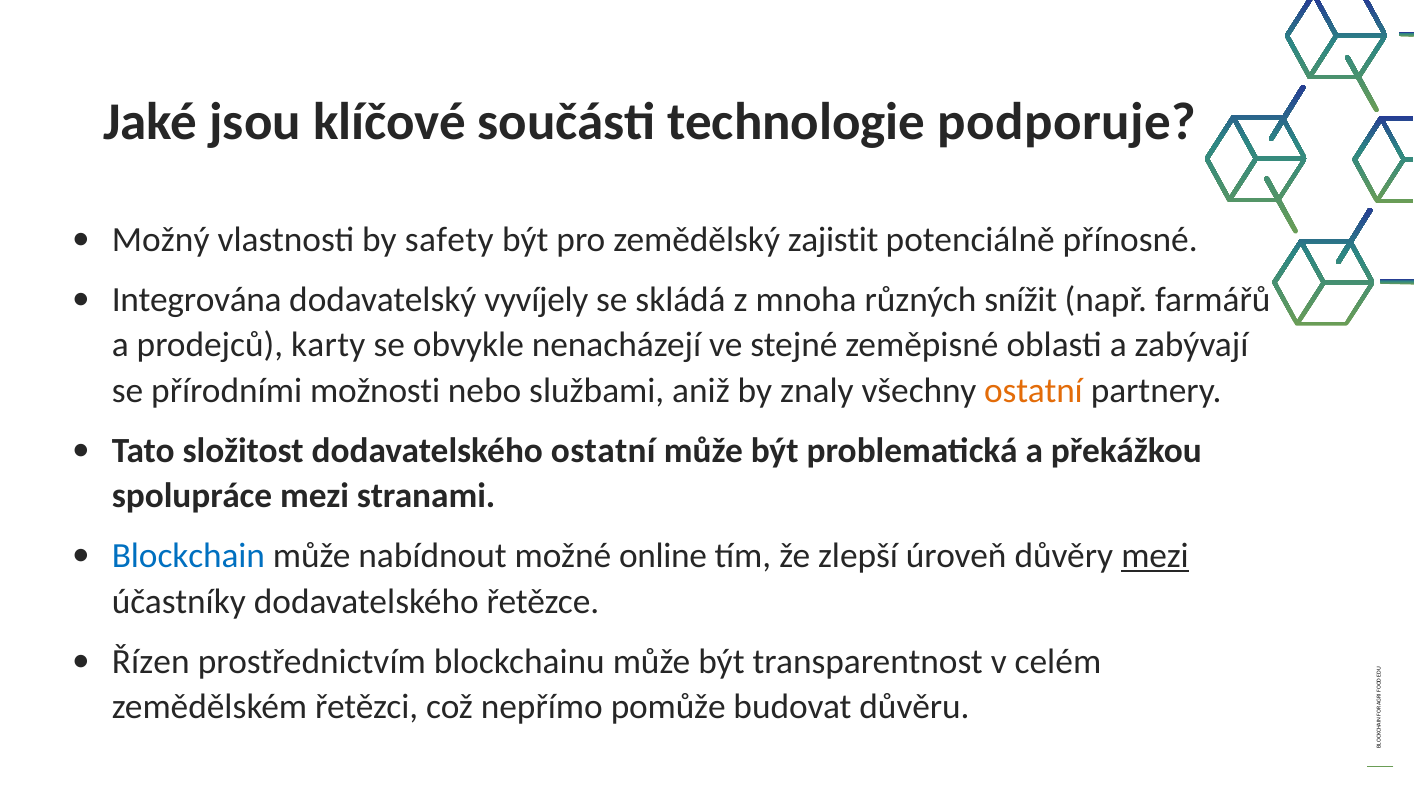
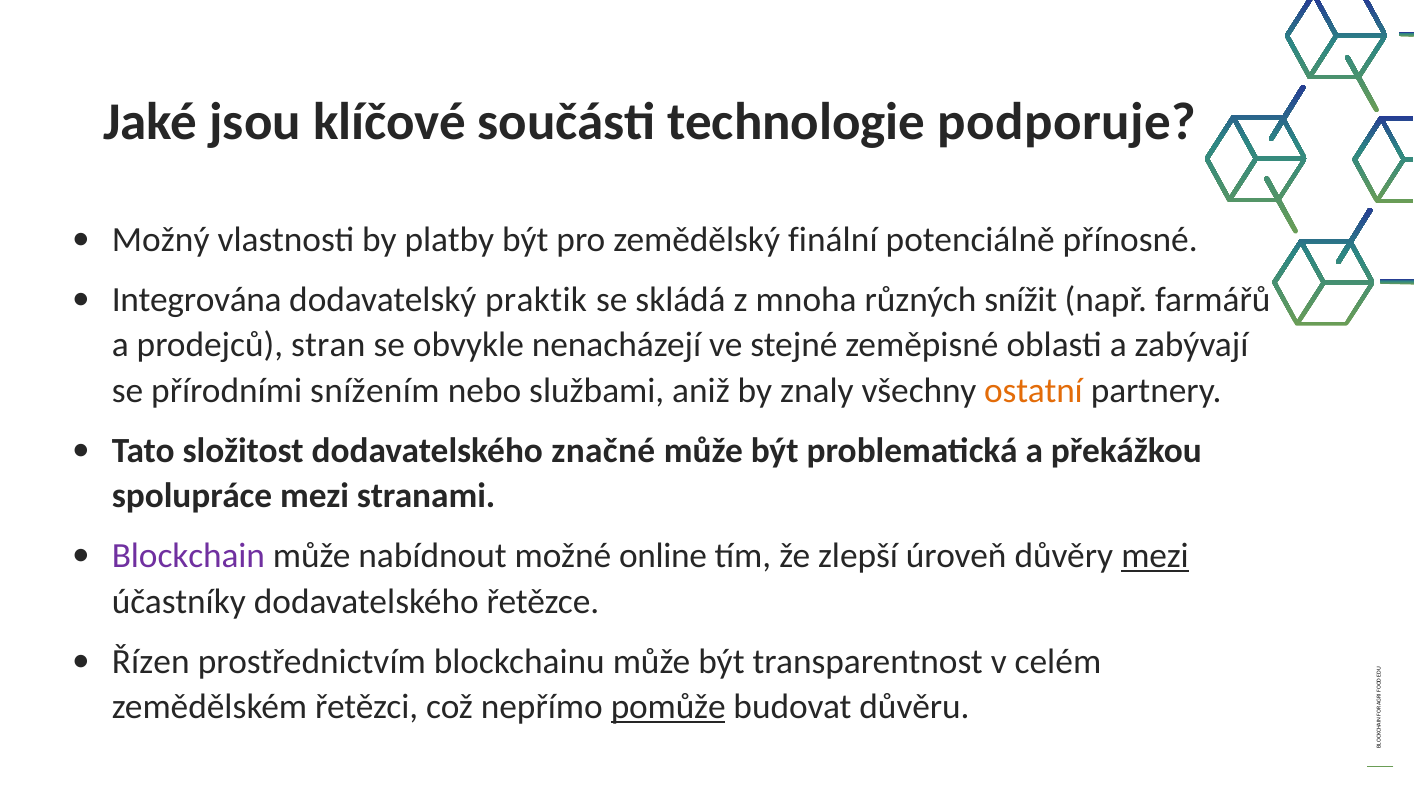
safety: safety -> platby
zajistit: zajistit -> finální
vyvíjely: vyvíjely -> praktik
karty: karty -> stran
možnosti: možnosti -> snížením
dodavatelského ostatní: ostatní -> značné
Blockchain colour: blue -> purple
pomůže underline: none -> present
